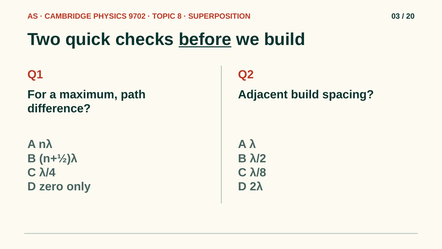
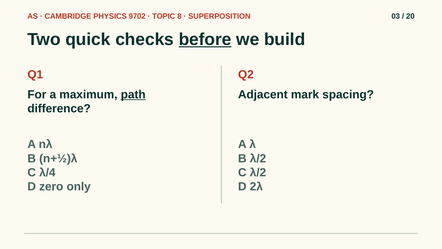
path underline: none -> present
Adjacent build: build -> mark
C λ/8: λ/8 -> λ/2
